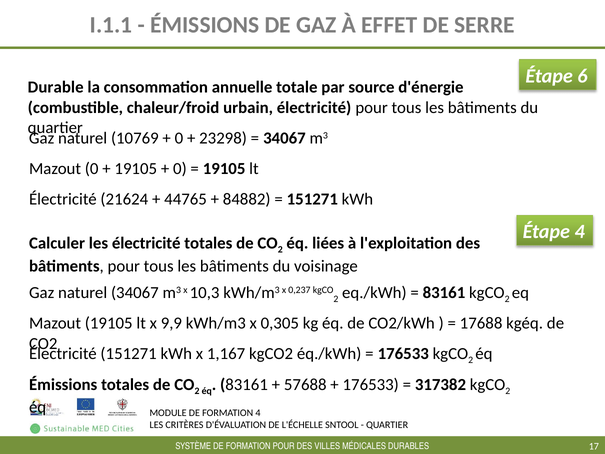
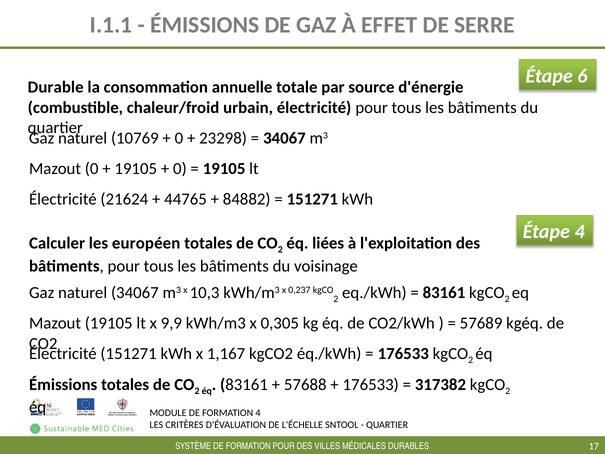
les électricité: électricité -> européen
17688: 17688 -> 57689
